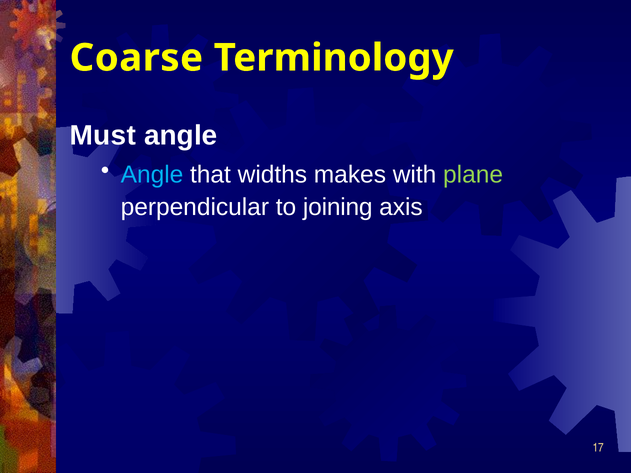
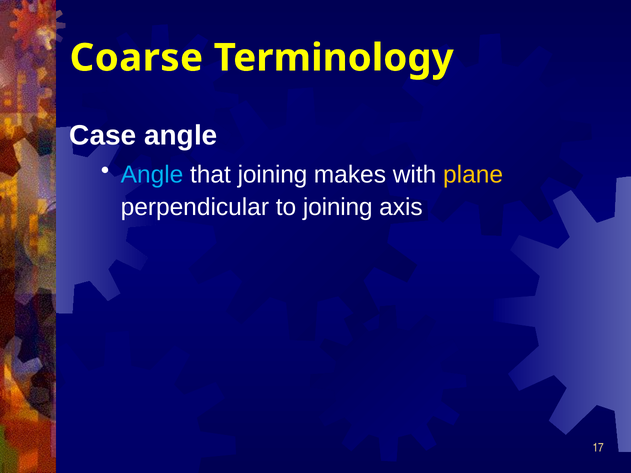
Must: Must -> Case
that widths: widths -> joining
plane colour: light green -> yellow
